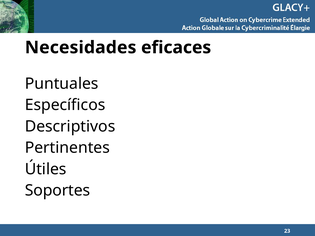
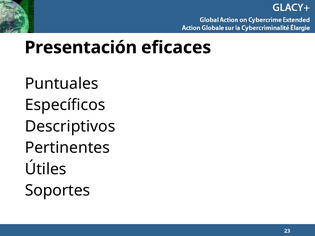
Necesidades: Necesidades -> Presentación
